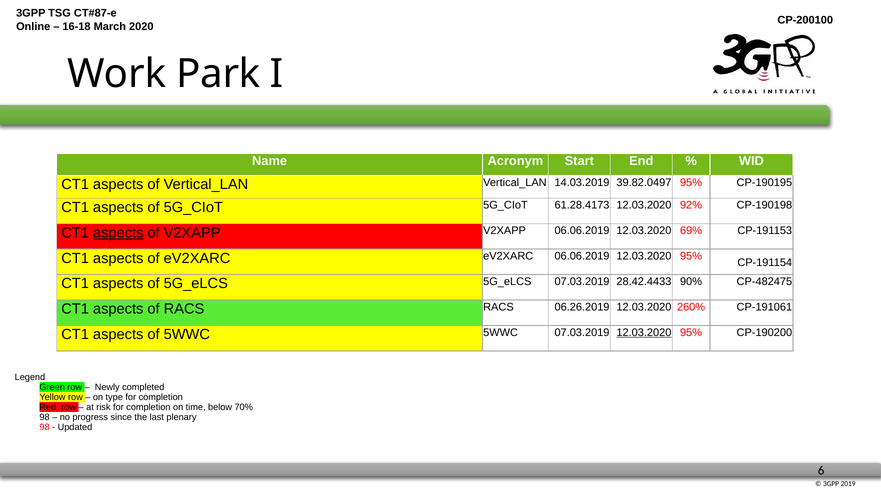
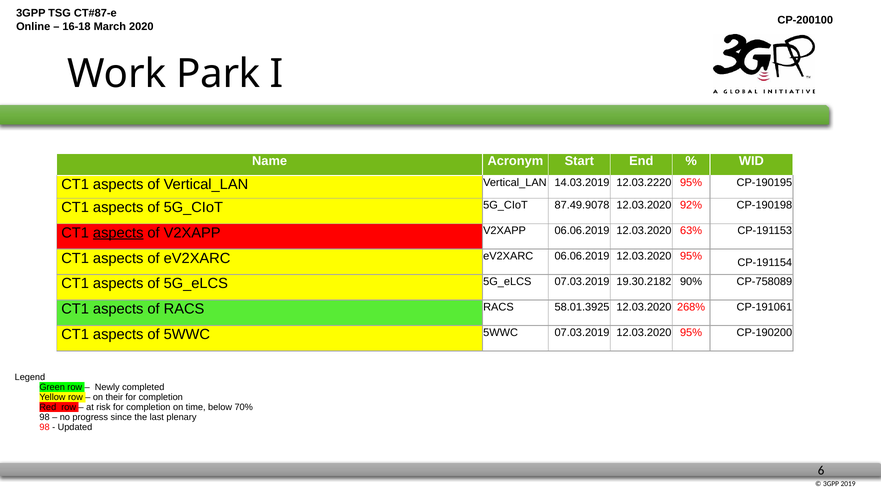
39.82.0497: 39.82.0497 -> 12.03.2220
61.28.4173: 61.28.4173 -> 87.49.9078
69%: 69% -> 63%
28.42.4433: 28.42.4433 -> 19.30.2182
CP-482475: CP-482475 -> CP-758089
06.26.2019: 06.26.2019 -> 58.01.3925
260%: 260% -> 268%
12.03.2020 at (644, 333) underline: present -> none
type: type -> their
